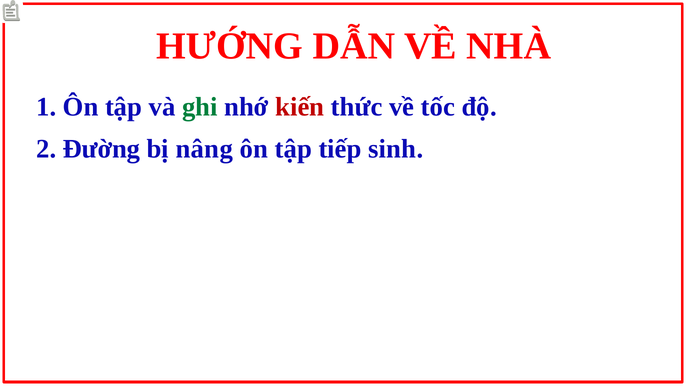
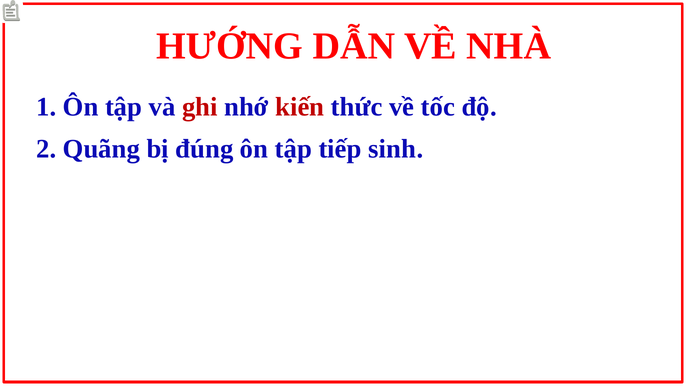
ghi colour: green -> red
Đường: Đường -> Quãng
nâng: nâng -> đúng
